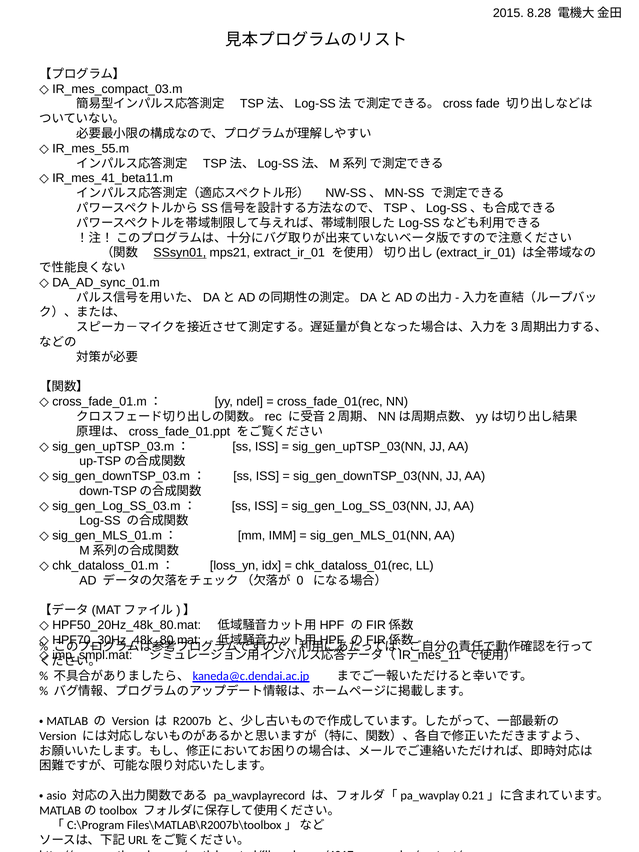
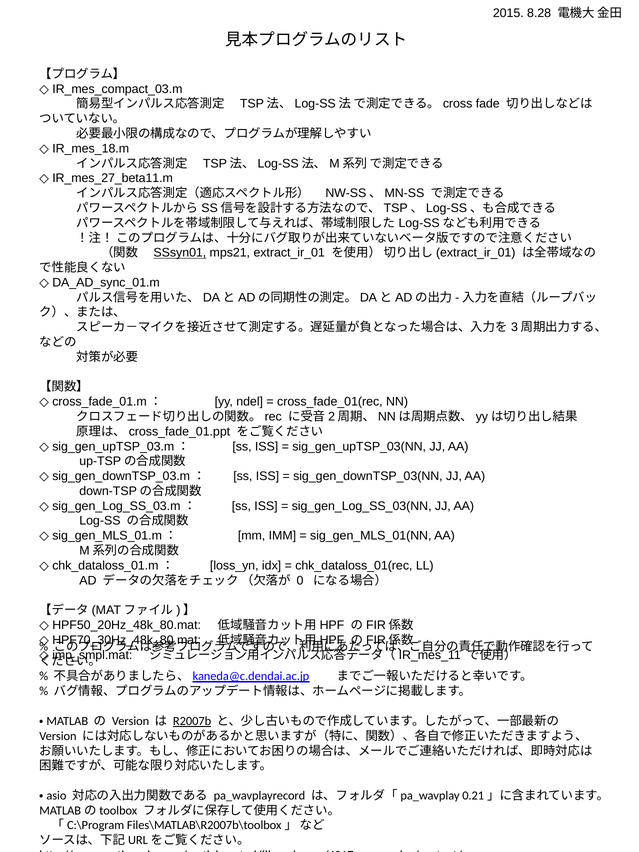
IR_mes_55.m: IR_mes_55.m -> IR_mes_18.m
IR_mes_41_beta11.m: IR_mes_41_beta11.m -> IR_mes_27_beta11.m
R2007b underline: none -> present
